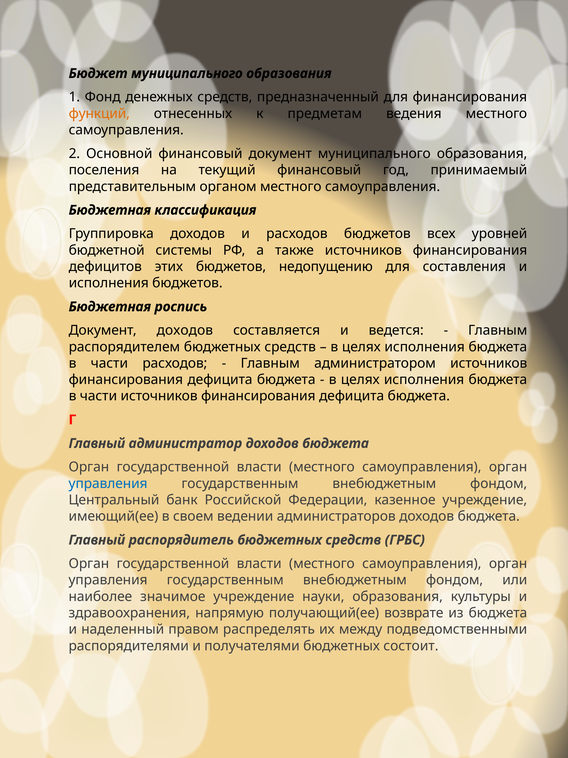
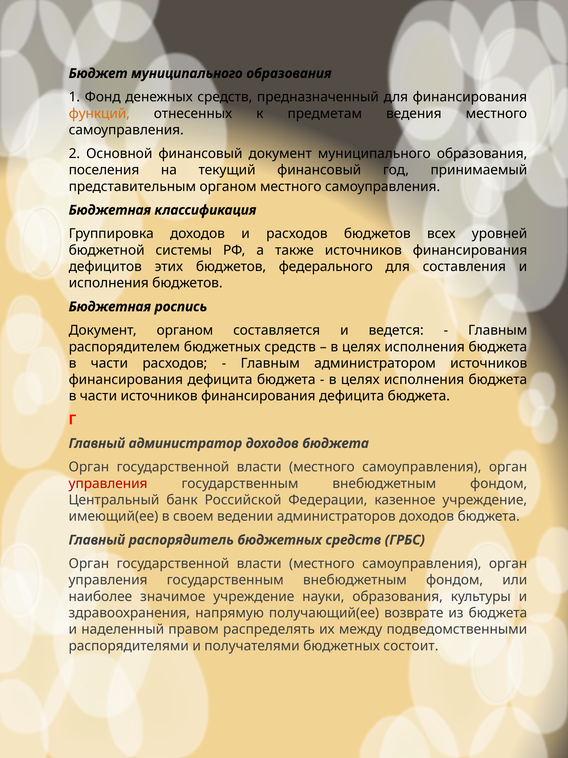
недопущению: недопущению -> федерального
Документ доходов: доходов -> органом
управления at (108, 483) colour: blue -> red
